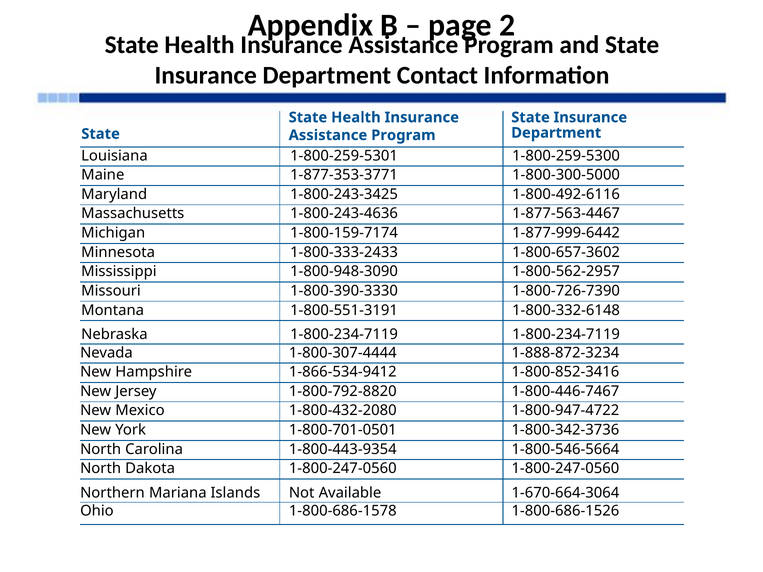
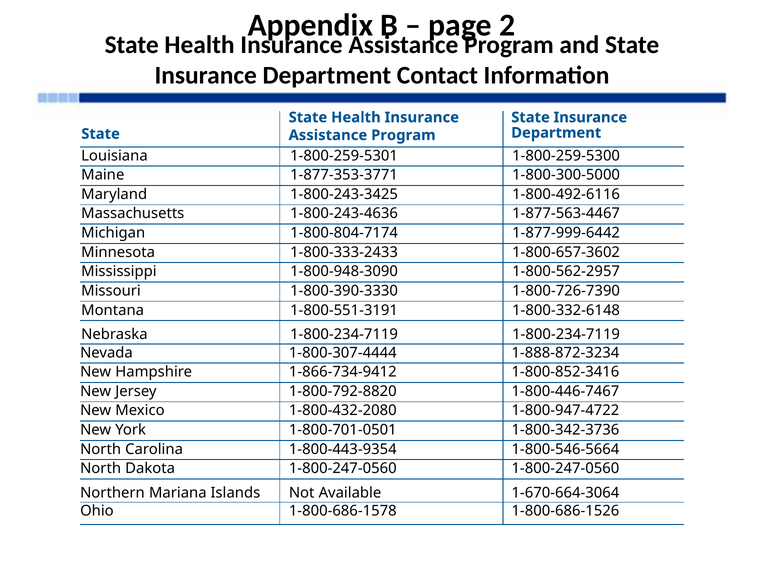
1-800-159-7174: 1-800-159-7174 -> 1-800-804-7174
1-866-534-9412: 1-866-534-9412 -> 1-866-734-9412
